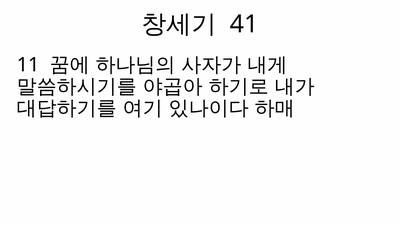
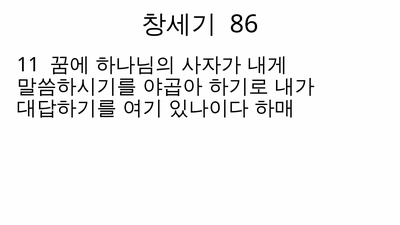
41: 41 -> 86
